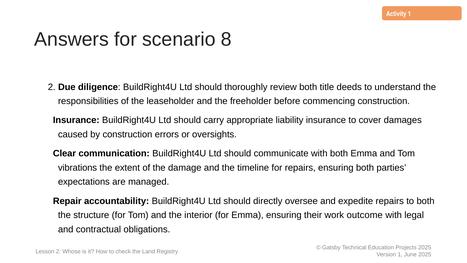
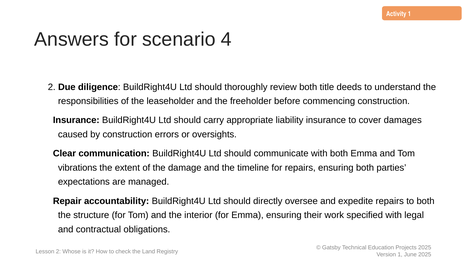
8: 8 -> 4
outcome: outcome -> specified
